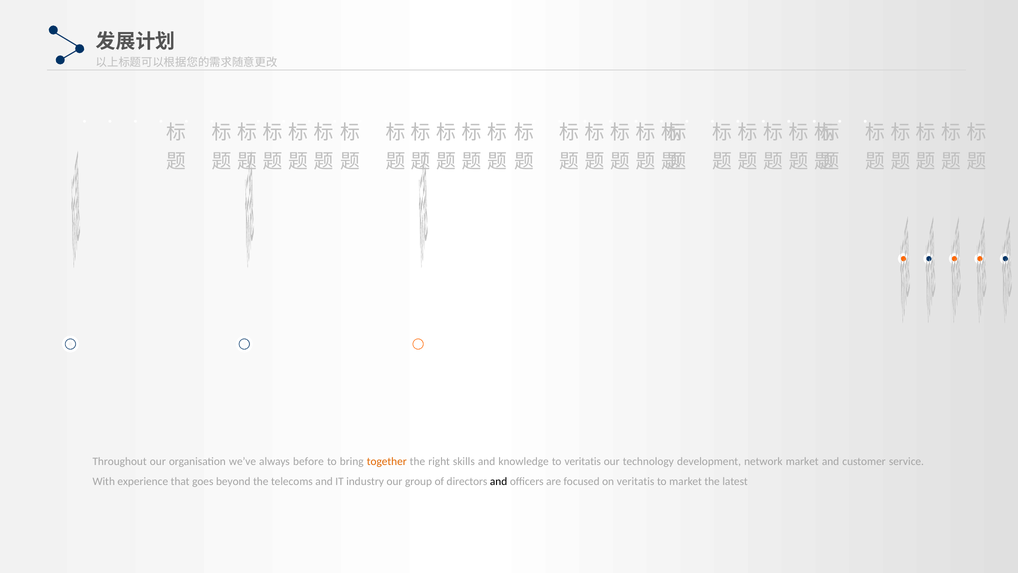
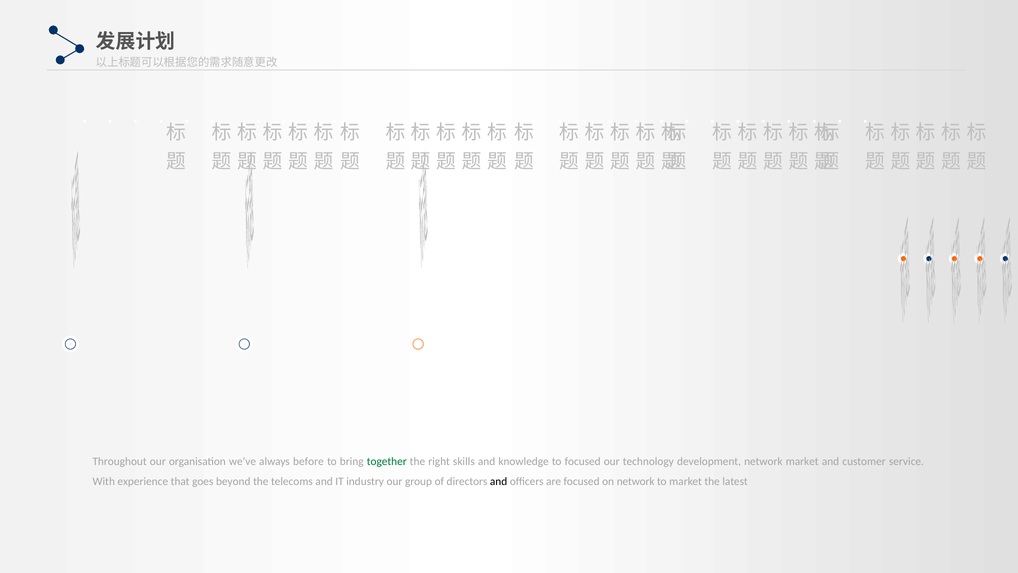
together colour: orange -> green
to veritatis: veritatis -> focused
on veritatis: veritatis -> network
